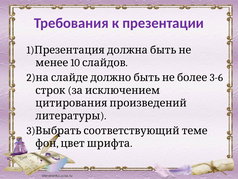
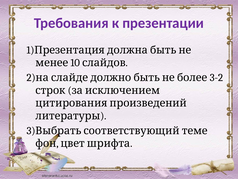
3-6: 3-6 -> 3-2
